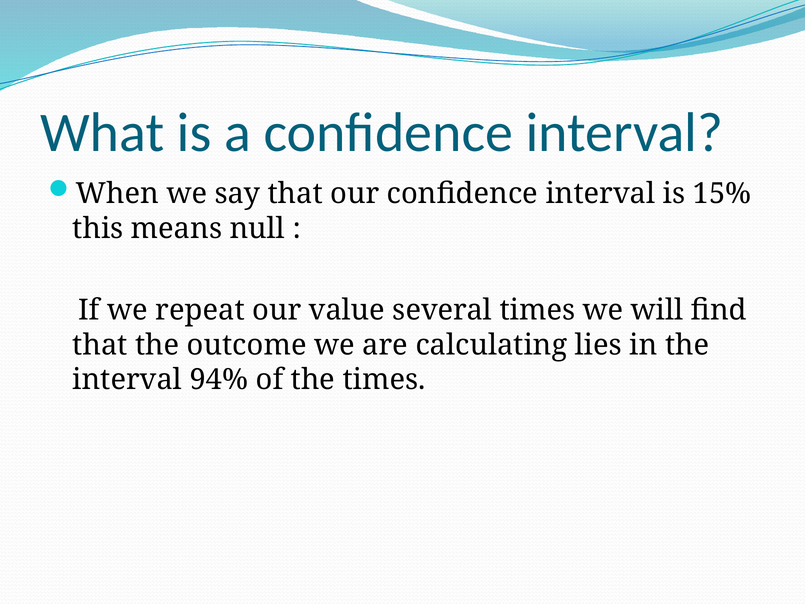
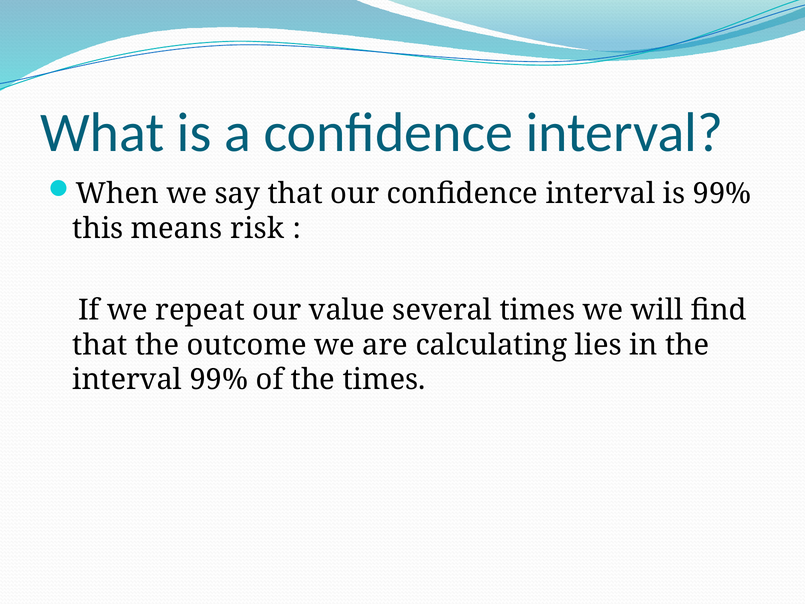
is 15%: 15% -> 99%
null: null -> risk
interval 94%: 94% -> 99%
